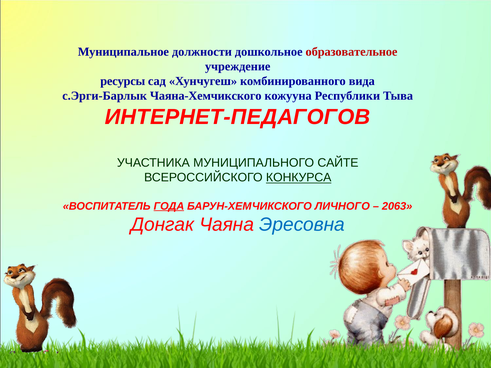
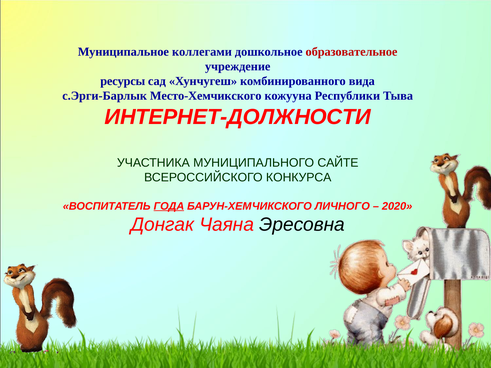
должности: должности -> коллегами
Чаяна-Хемчикского: Чаяна-Хемчикского -> Место-Хемчикского
ИНТЕРНЕТ-ПЕДАГОГОВ: ИНТЕРНЕТ-ПЕДАГОГОВ -> ИНТЕРНЕТ-ДОЛЖНОСТИ
КОНКУРСА underline: present -> none
2063: 2063 -> 2020
Эресовна colour: blue -> black
